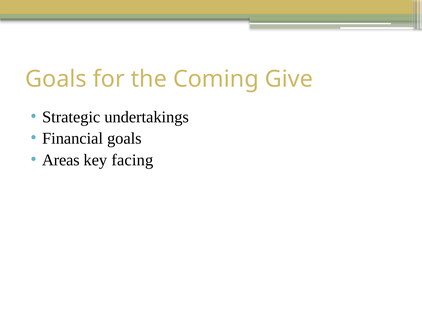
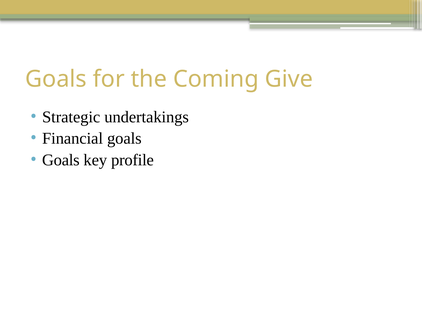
Areas at (61, 160): Areas -> Goals
facing: facing -> profile
